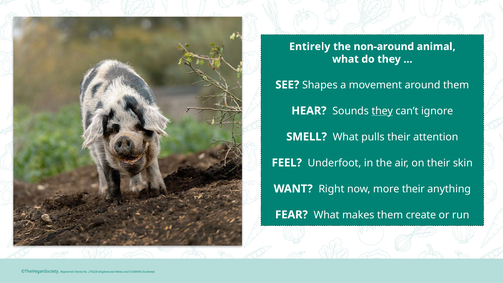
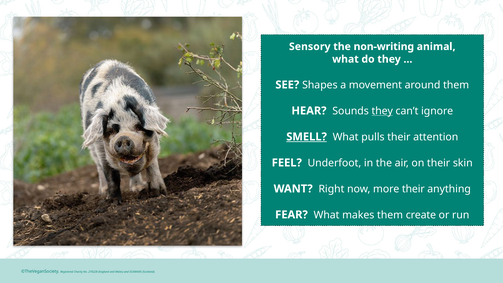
Entirely: Entirely -> Sensory
non-around: non-around -> non-writing
SMELL underline: none -> present
